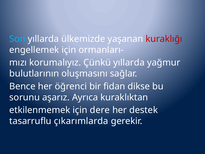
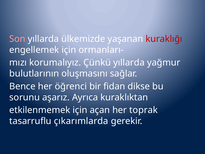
Son colour: light blue -> pink
dere: dere -> açan
destek: destek -> toprak
